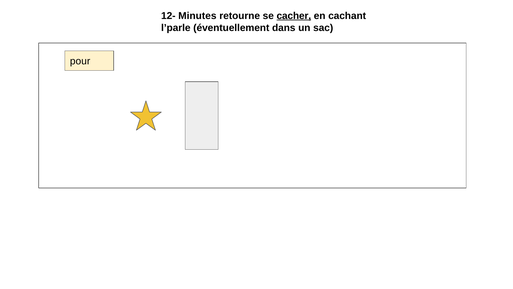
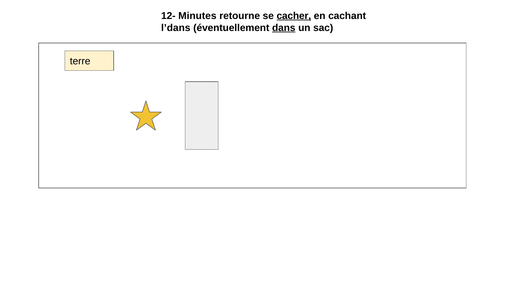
l’parle: l’parle -> l’dans
dans underline: none -> present
pour: pour -> terre
